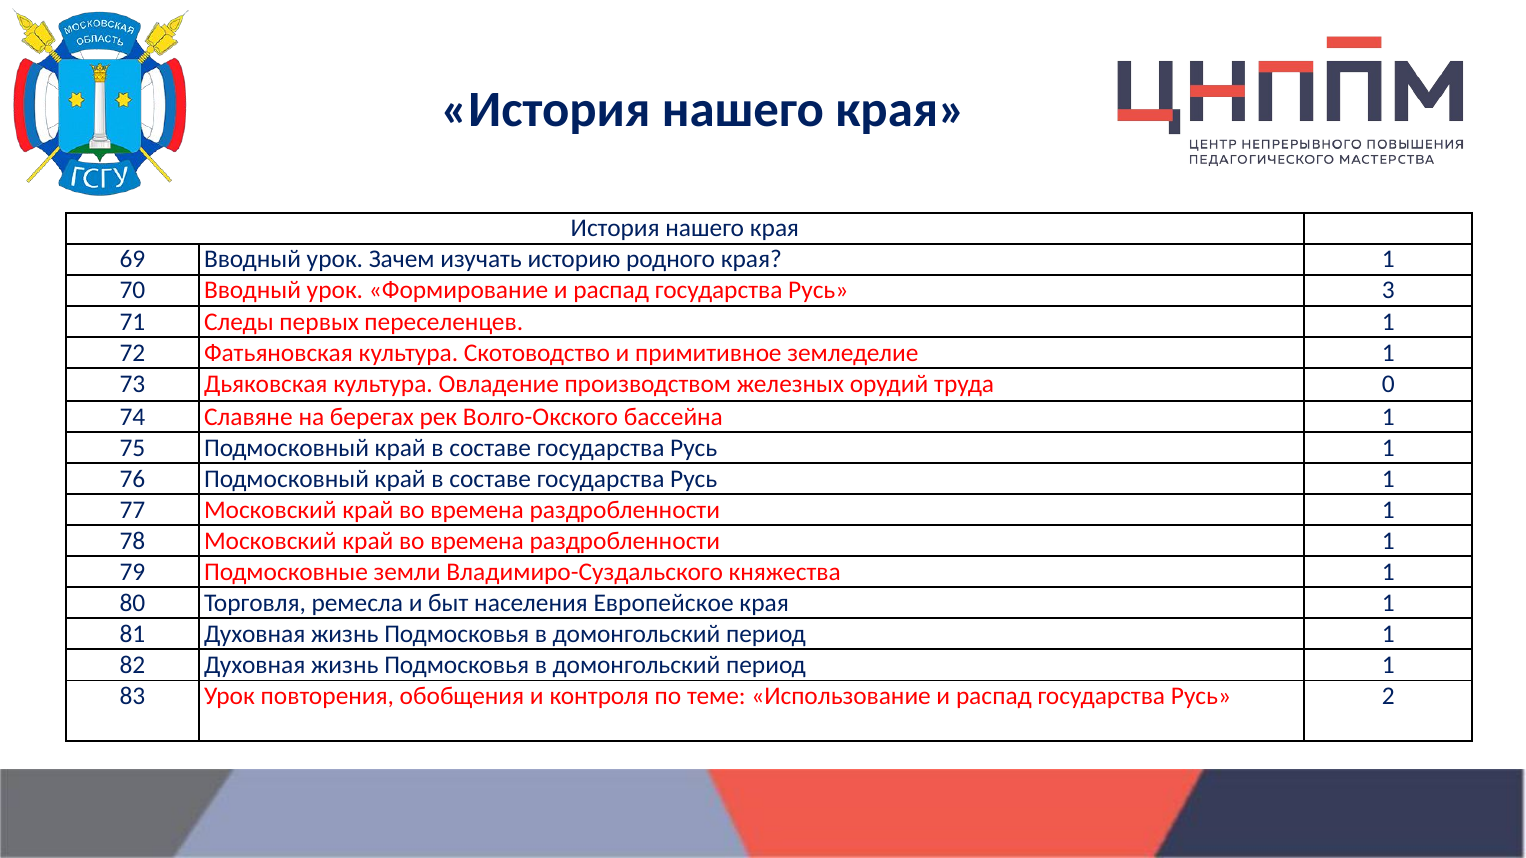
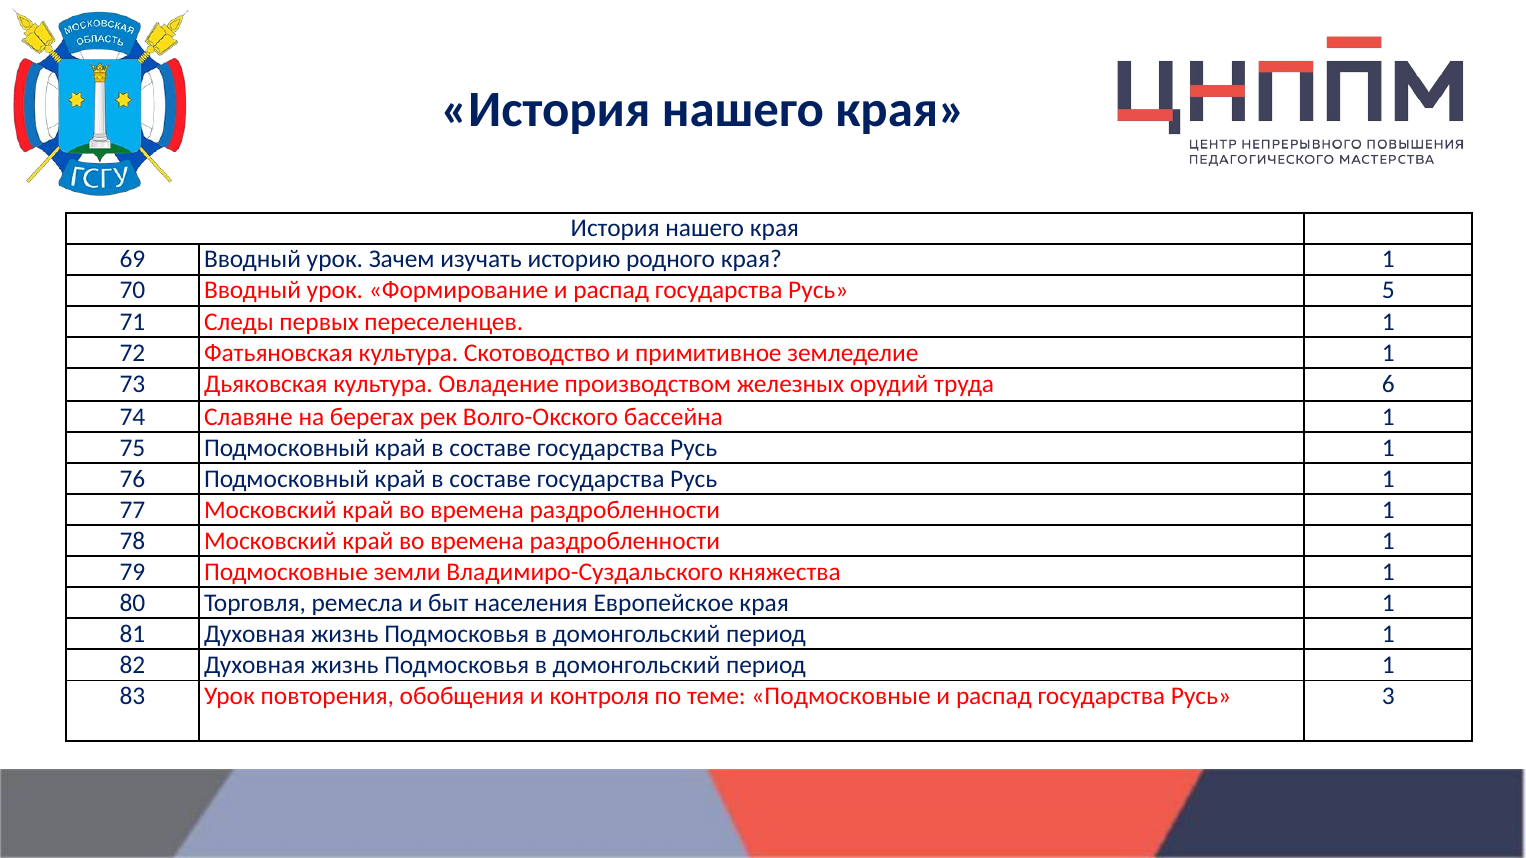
3: 3 -> 5
0: 0 -> 6
теме Использование: Использование -> Подмосковные
2: 2 -> 3
